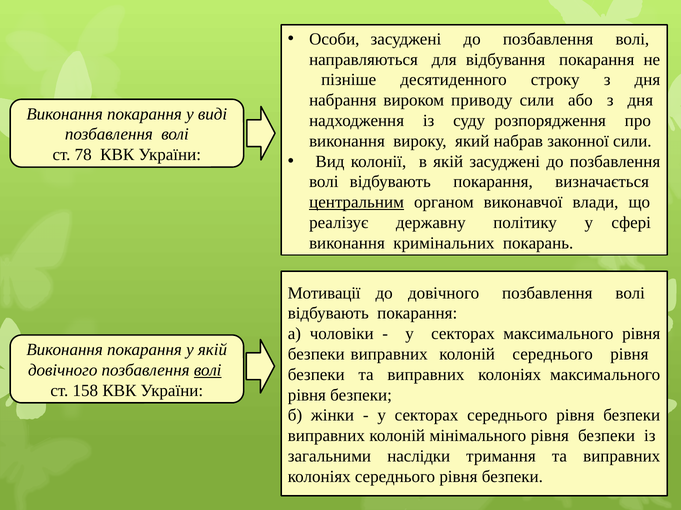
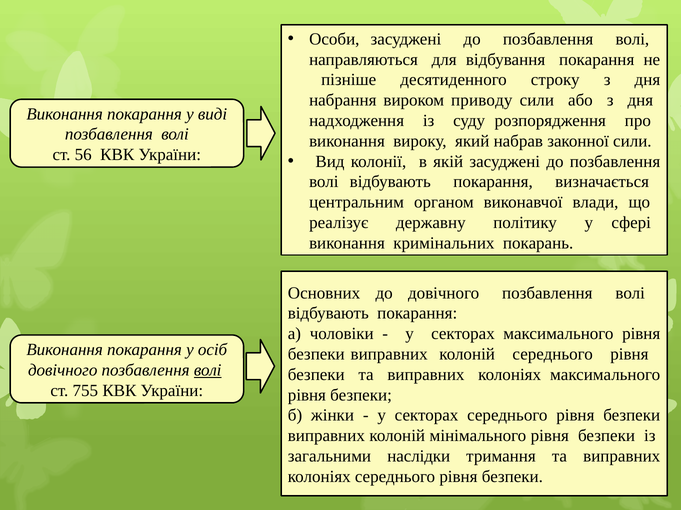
78: 78 -> 56
центральним underline: present -> none
Мотивації: Мотивації -> Основних
у якій: якій -> осіб
158: 158 -> 755
